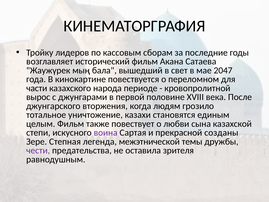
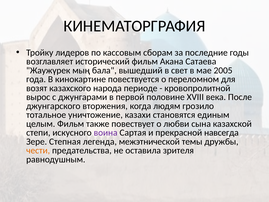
2047: 2047 -> 2005
части: части -> возят
созданы: созданы -> навсегда
чести colour: purple -> orange
